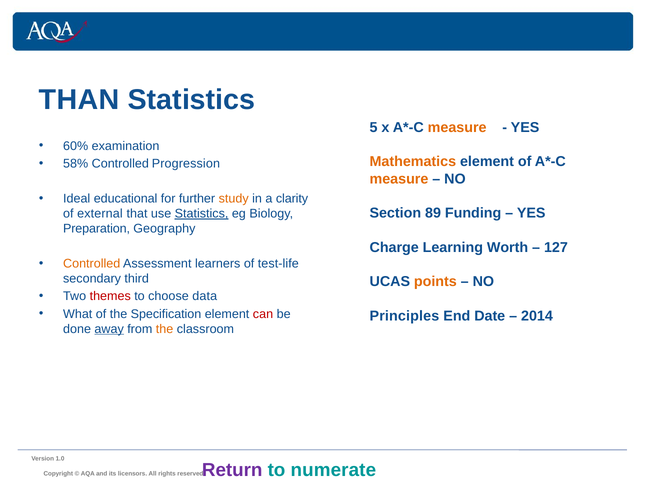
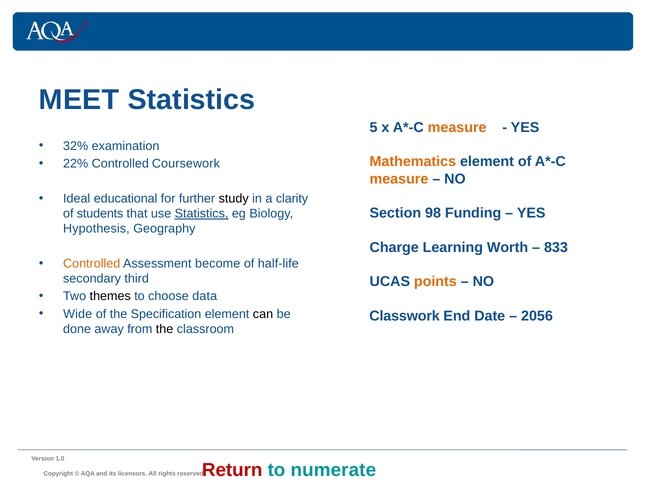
THAN: THAN -> MEET
60%: 60% -> 32%
58%: 58% -> 22%
Progression: Progression -> Coursework
study colour: orange -> black
89: 89 -> 98
external: external -> students
Preparation: Preparation -> Hypothesis
127: 127 -> 833
learners: learners -> become
test-life: test-life -> half-life
themes colour: red -> black
What: What -> Wide
can colour: red -> black
Principles: Principles -> Classwork
2014: 2014 -> 2056
away underline: present -> none
the at (165, 329) colour: orange -> black
Return colour: purple -> red
